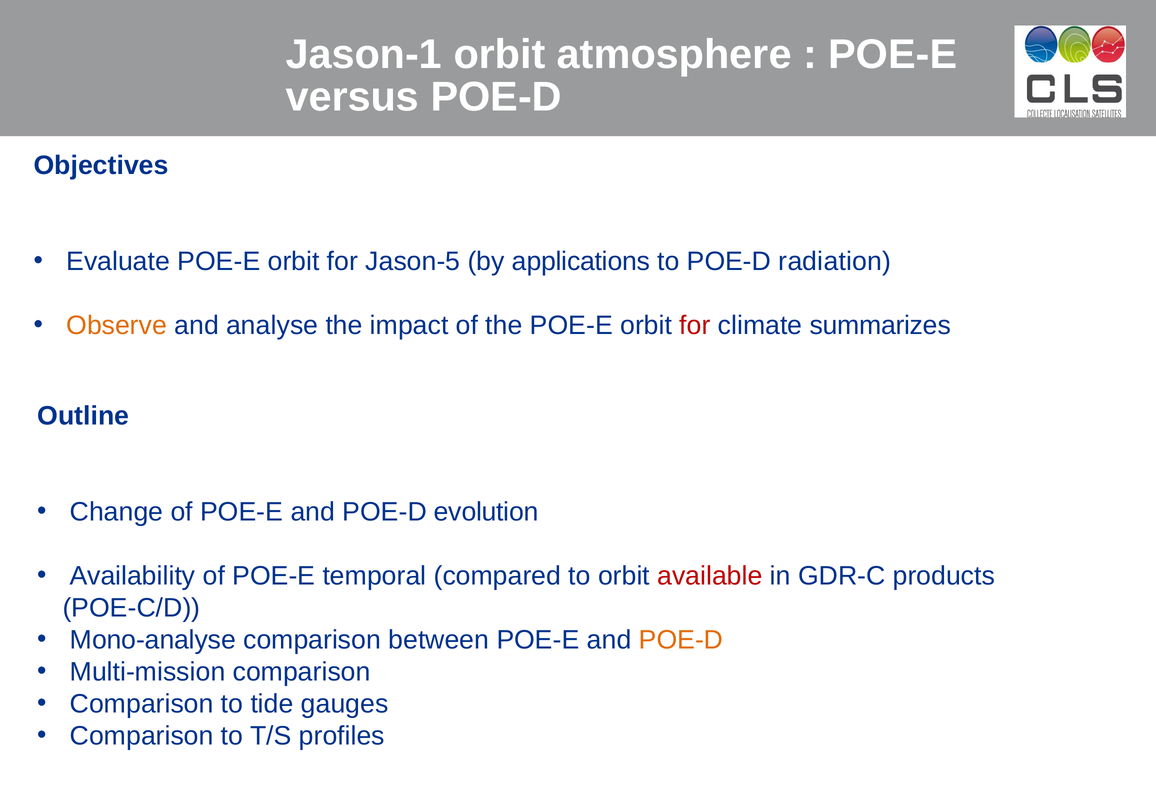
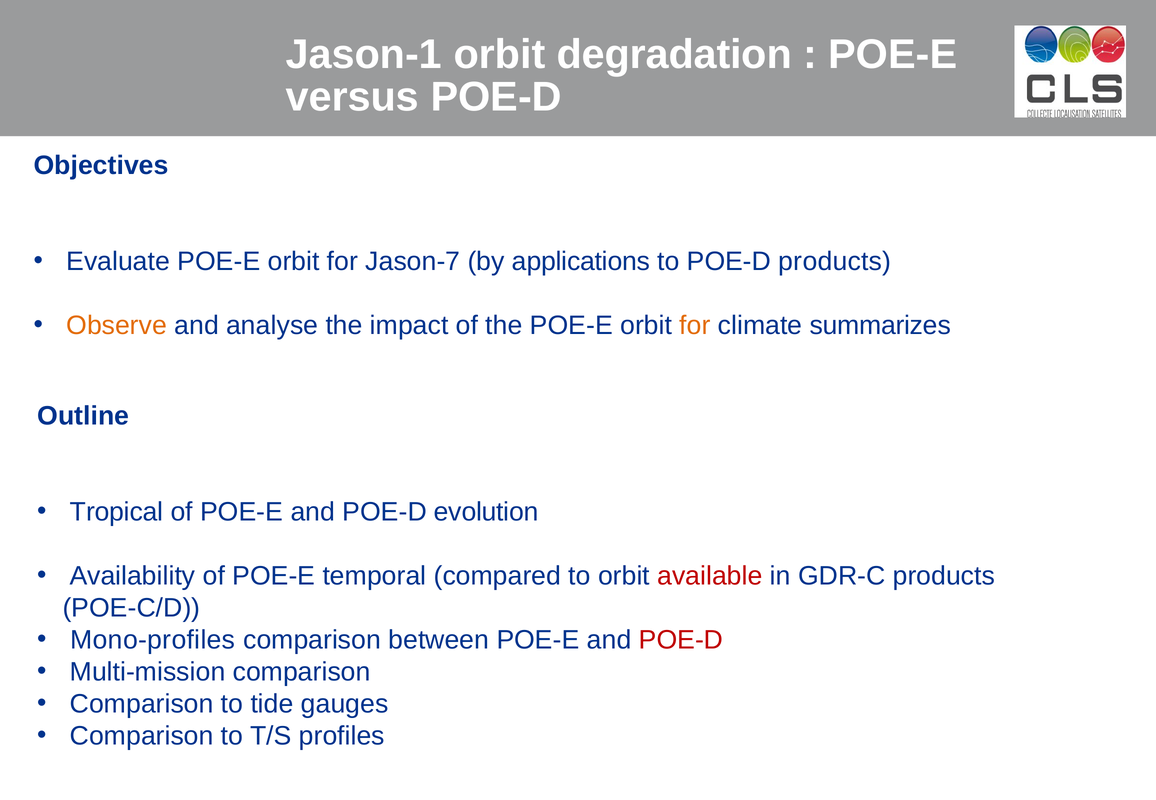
atmosphere: atmosphere -> degradation
Jason-5: Jason-5 -> Jason-7
POE-D radiation: radiation -> products
for at (695, 325) colour: red -> orange
Change: Change -> Tropical
Mono-analyse: Mono-analyse -> Mono-profiles
POE-D at (681, 640) colour: orange -> red
